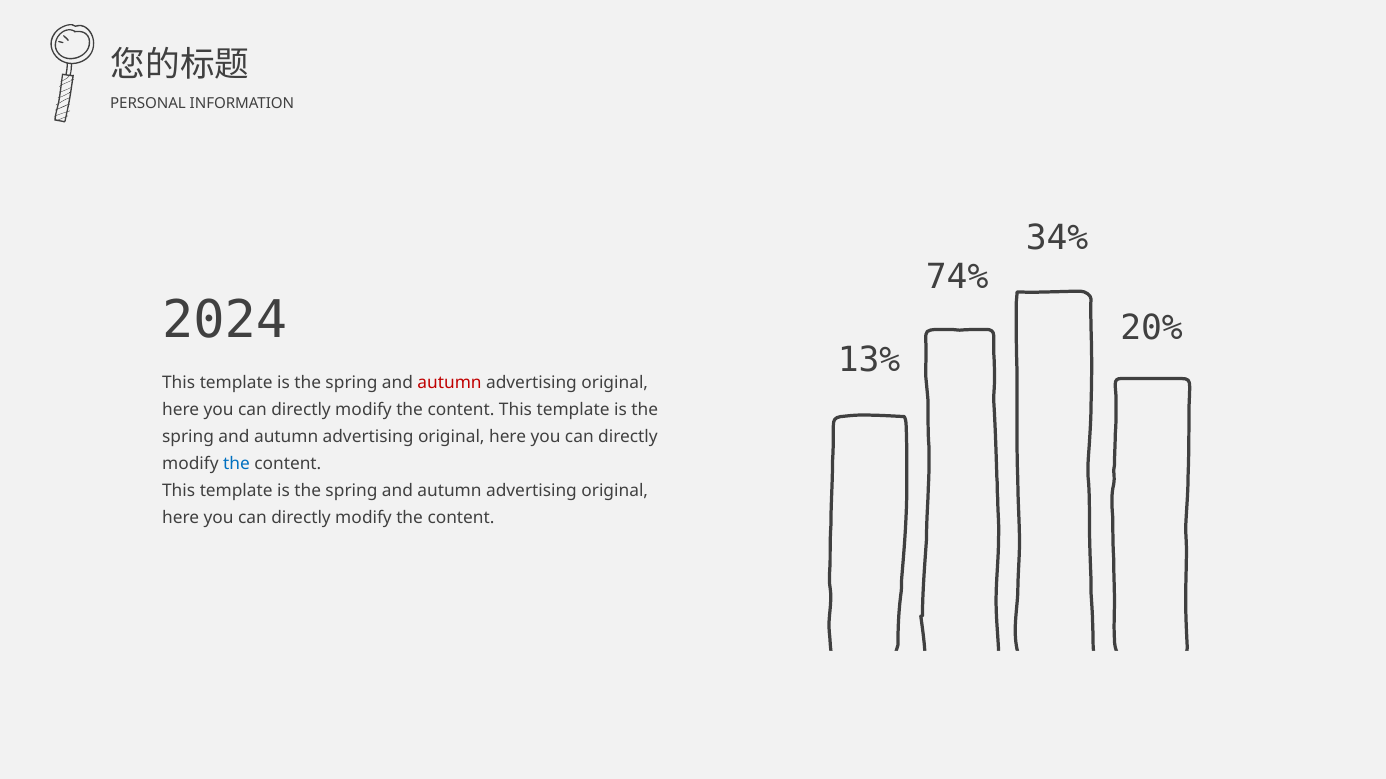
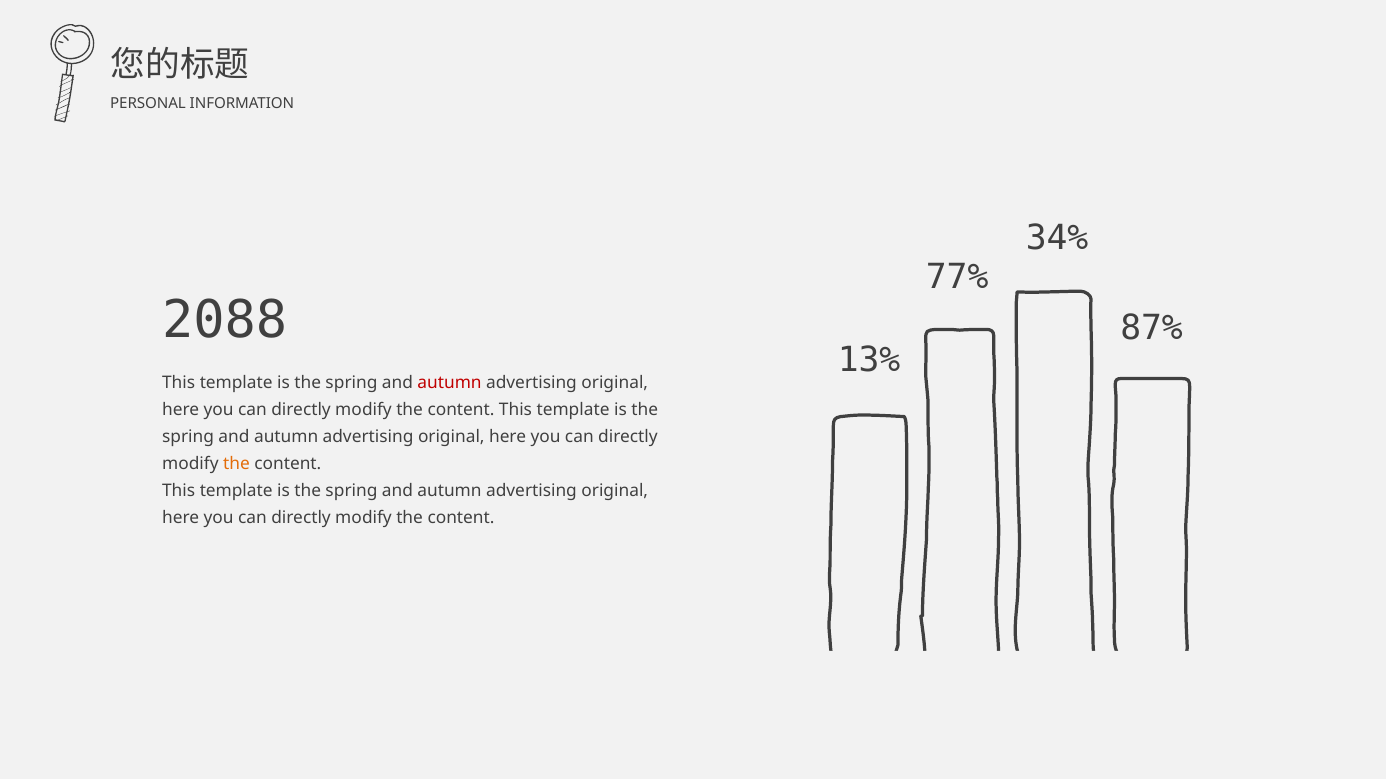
74%: 74% -> 77%
2024: 2024 -> 2088
20%: 20% -> 87%
the at (236, 464) colour: blue -> orange
